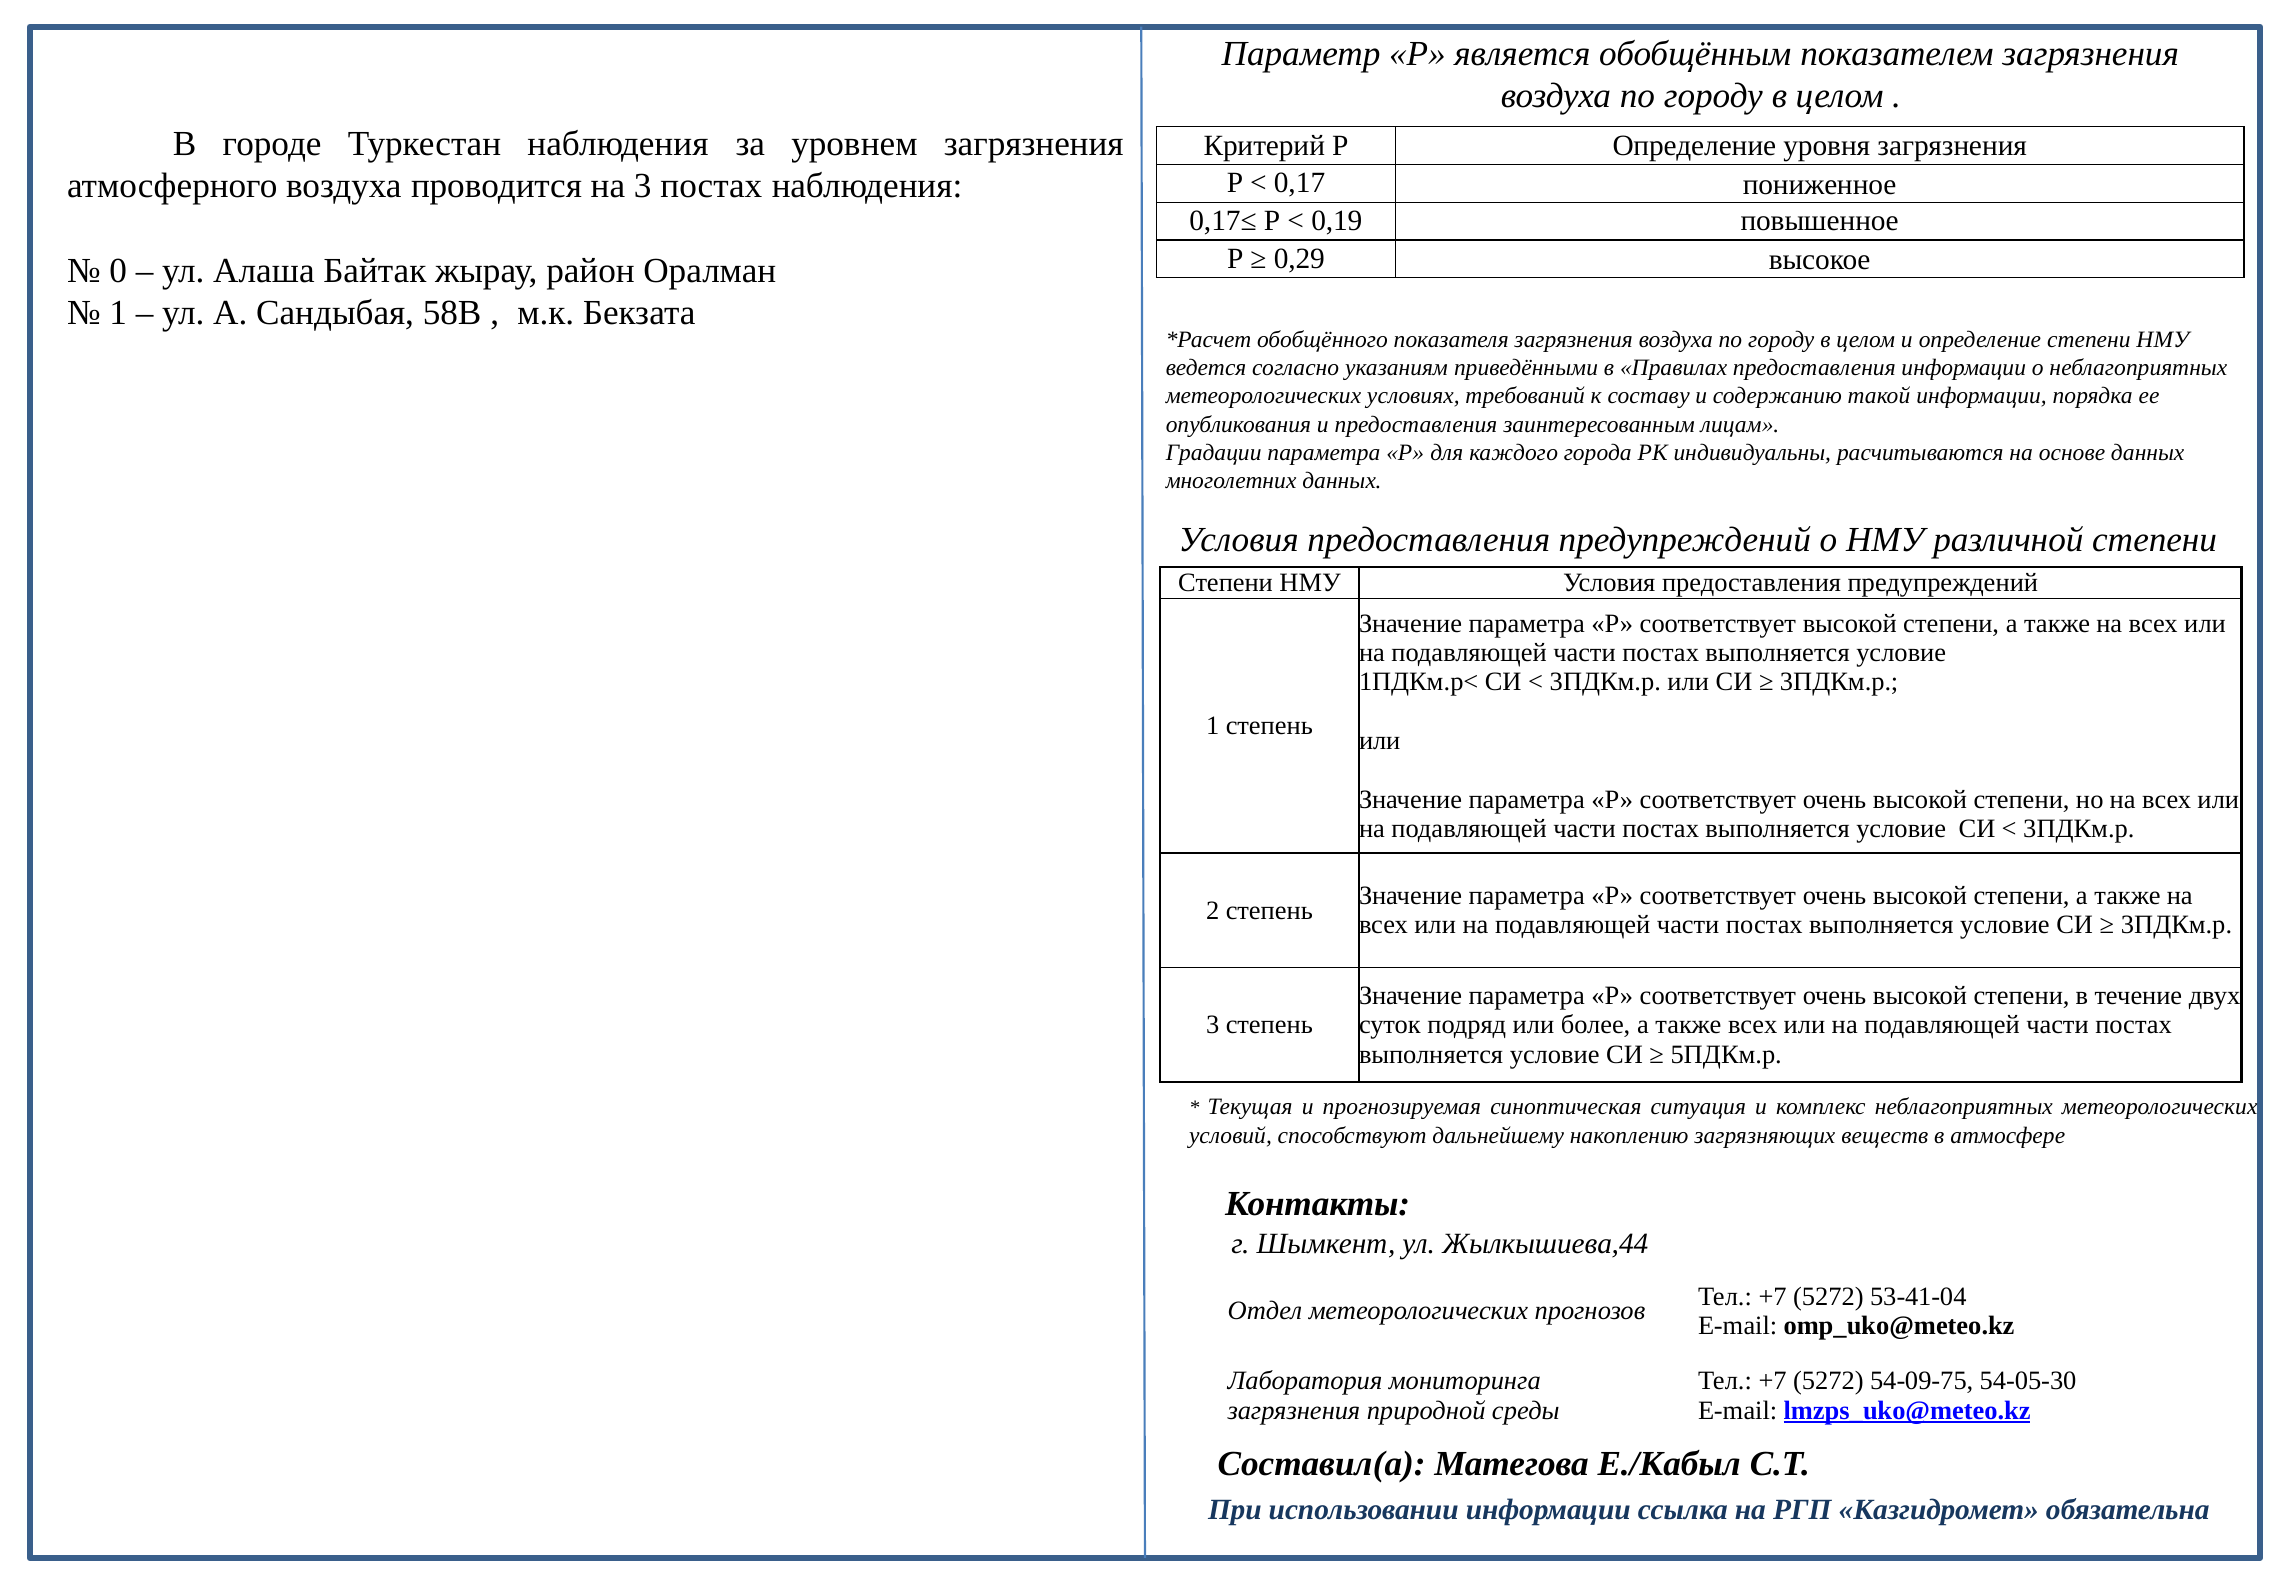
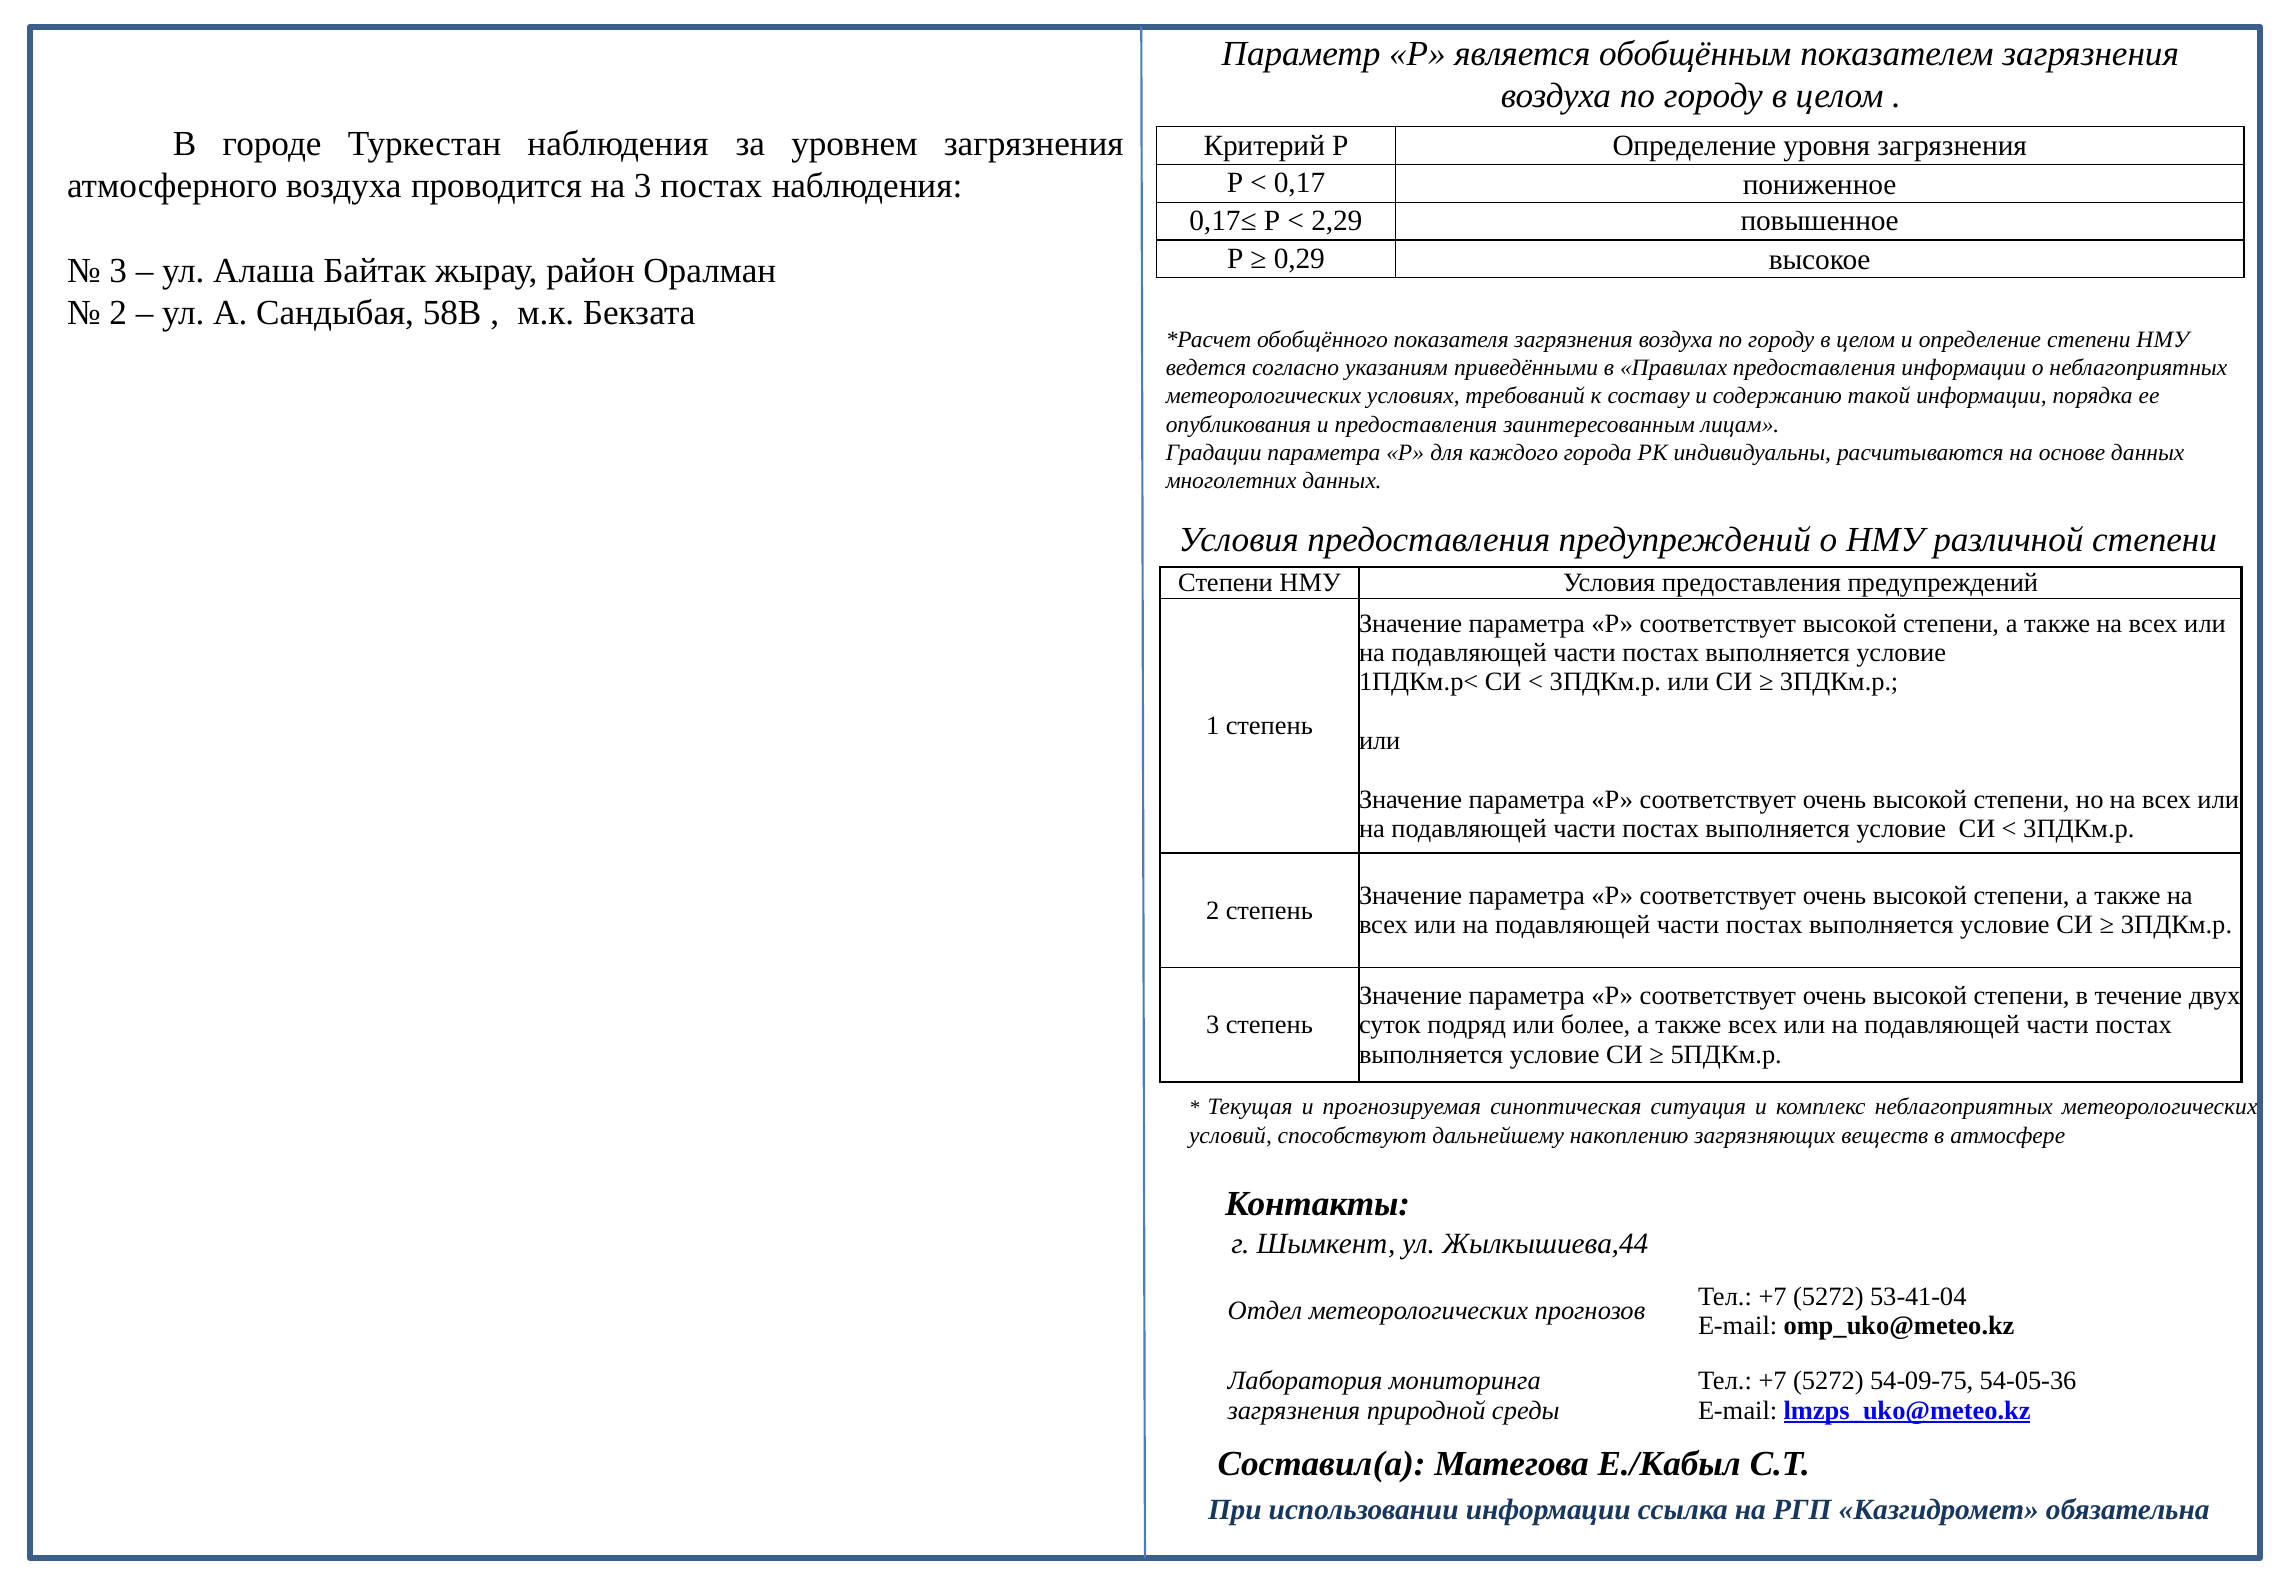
0,19: 0,19 -> 2,29
0 at (118, 271): 0 -> 3
1 at (118, 313): 1 -> 2
54-05-30: 54-05-30 -> 54-05-36
